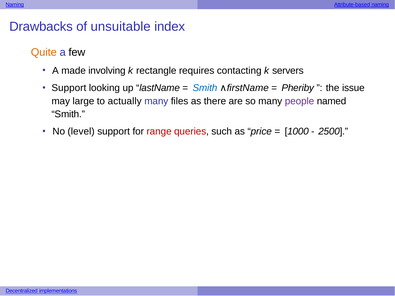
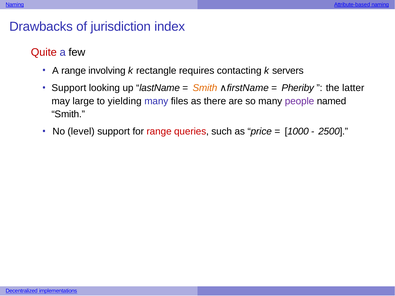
unsuitable: unsuitable -> jurisdiction
Quite colour: orange -> red
A made: made -> range
Smith at (205, 88) colour: blue -> orange
issue: issue -> latter
actually: actually -> yielding
